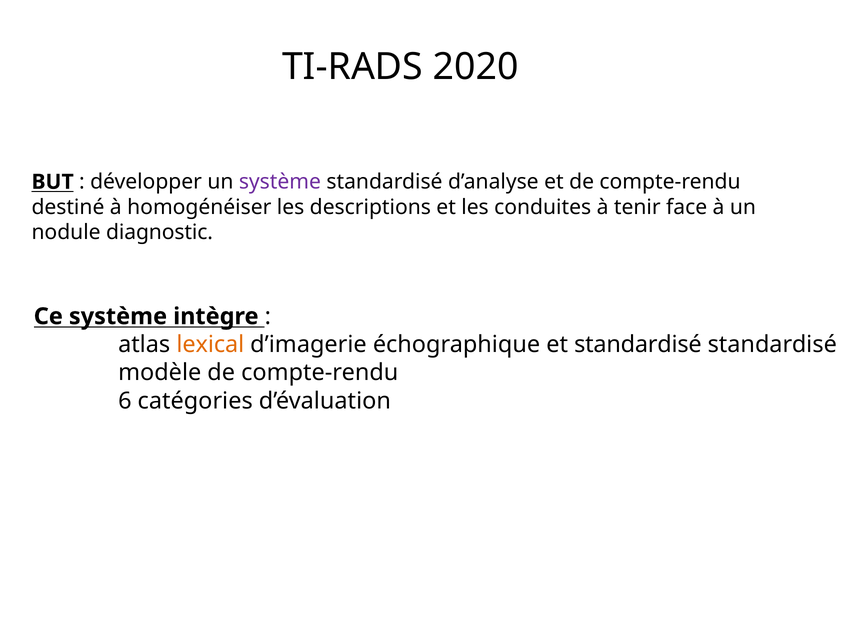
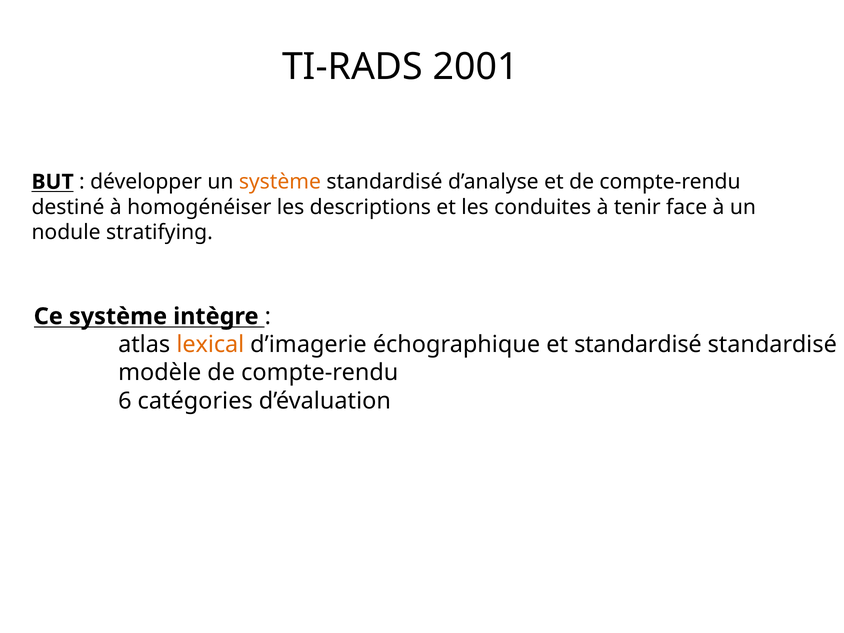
2020: 2020 -> 2001
système at (280, 182) colour: purple -> orange
diagnostic: diagnostic -> stratifying
